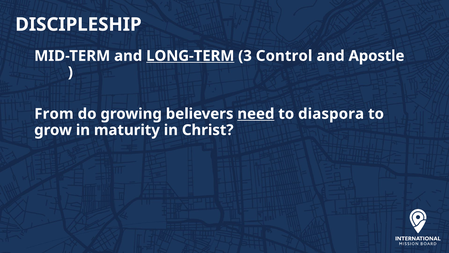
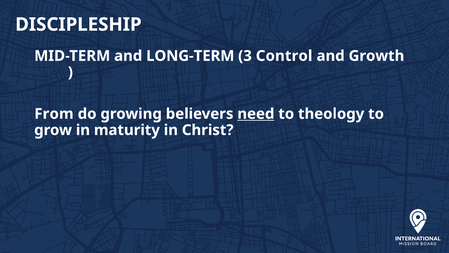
LONG-TERM underline: present -> none
Apostle: Apostle -> Growth
diaspora: diaspora -> theology
